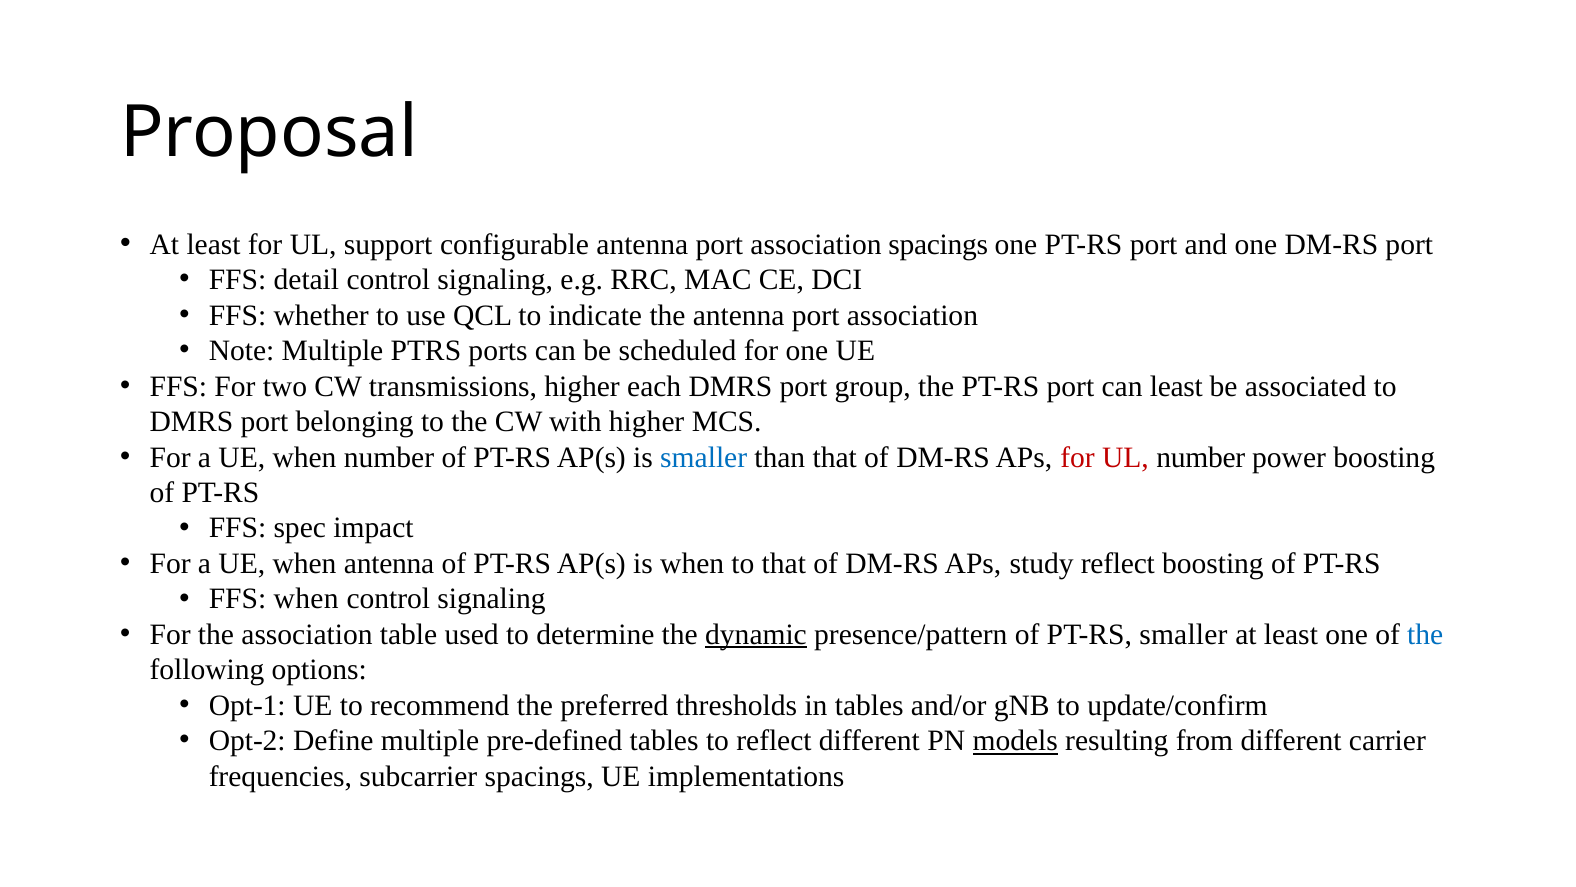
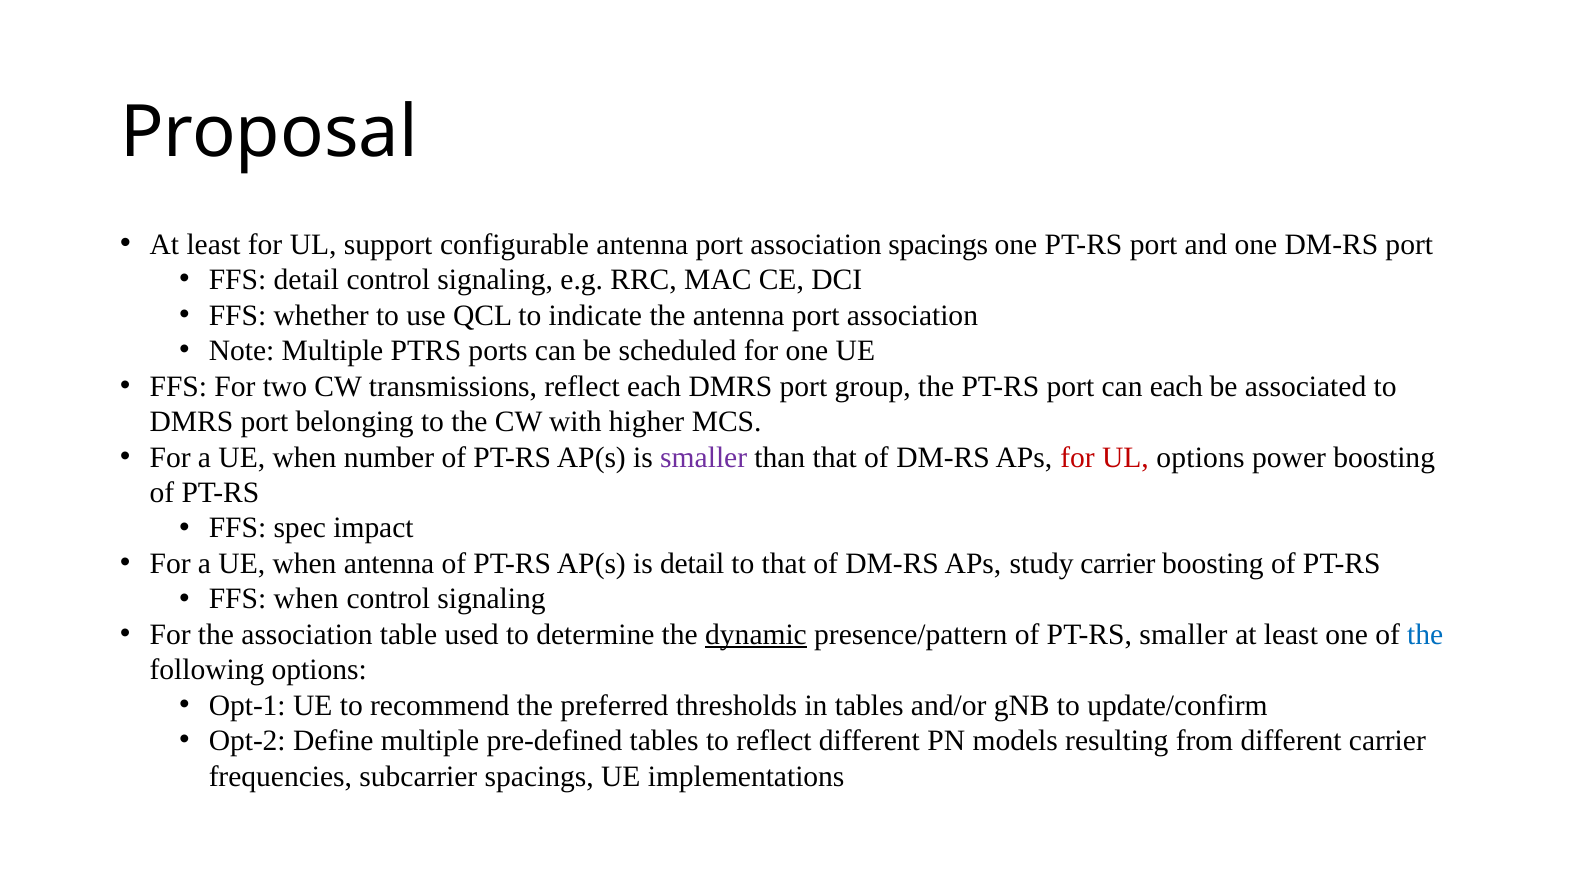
transmissions higher: higher -> reflect
can least: least -> each
smaller at (704, 457) colour: blue -> purple
UL number: number -> options
is when: when -> detail
study reflect: reflect -> carrier
models underline: present -> none
